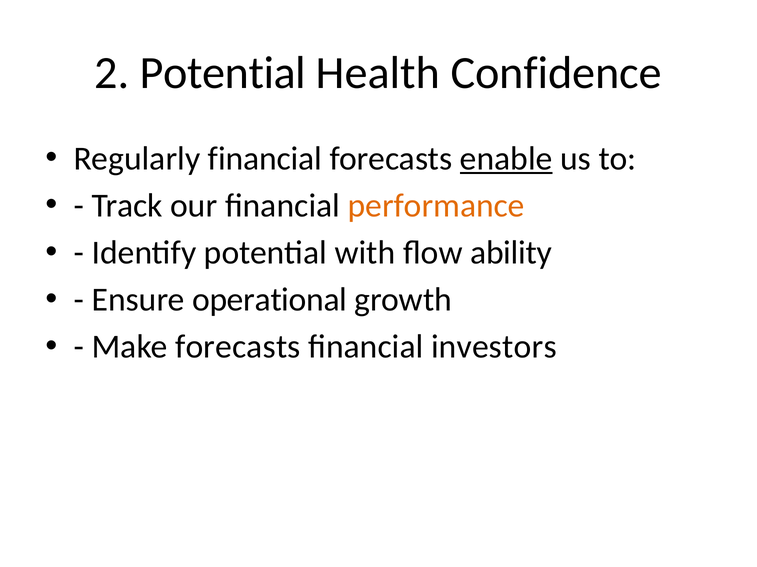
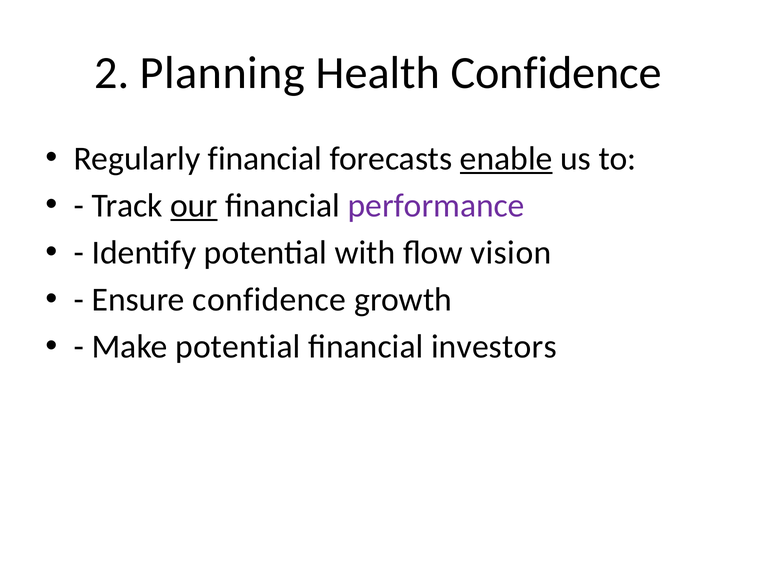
2 Potential: Potential -> Planning
our underline: none -> present
performance colour: orange -> purple
ability: ability -> vision
Ensure operational: operational -> confidence
Make forecasts: forecasts -> potential
